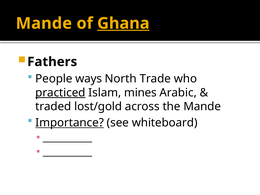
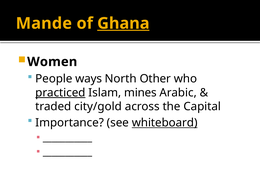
Fathers: Fathers -> Women
Trade: Trade -> Other
lost/gold: lost/gold -> city/gold
the Mande: Mande -> Capital
Importance underline: present -> none
whiteboard underline: none -> present
